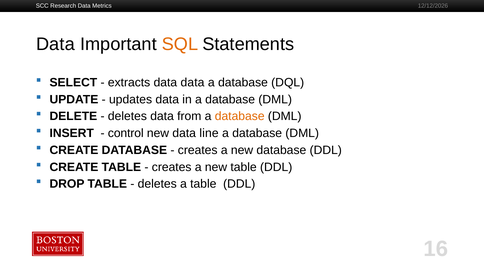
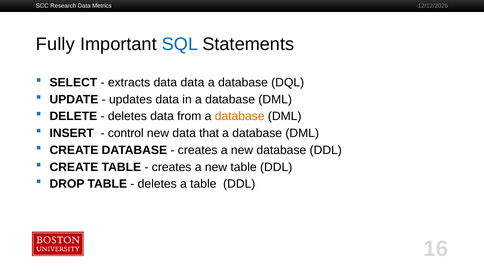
Data at (55, 44): Data -> Fully
SQL colour: orange -> blue
line: line -> that
